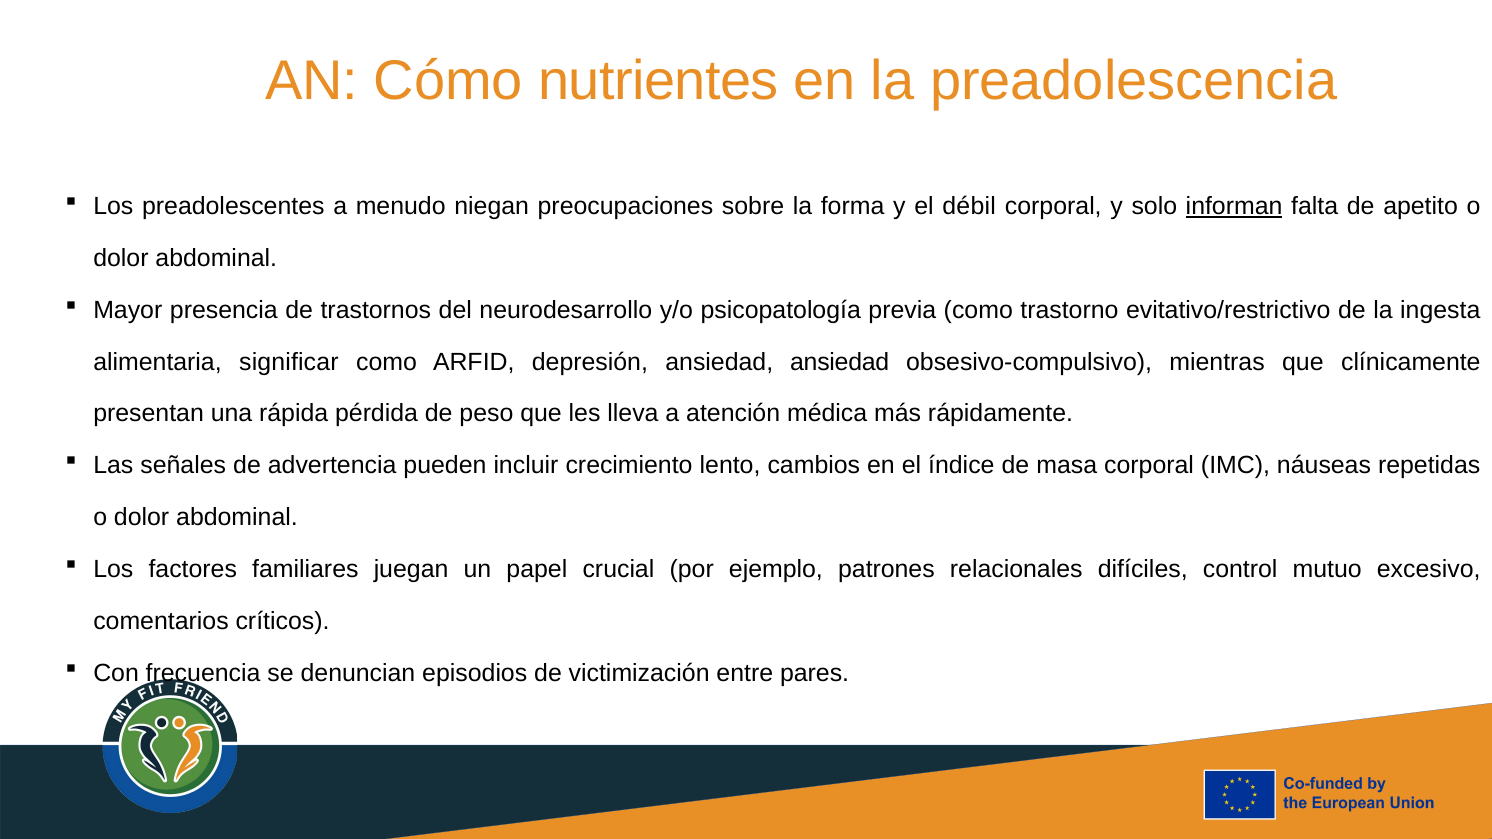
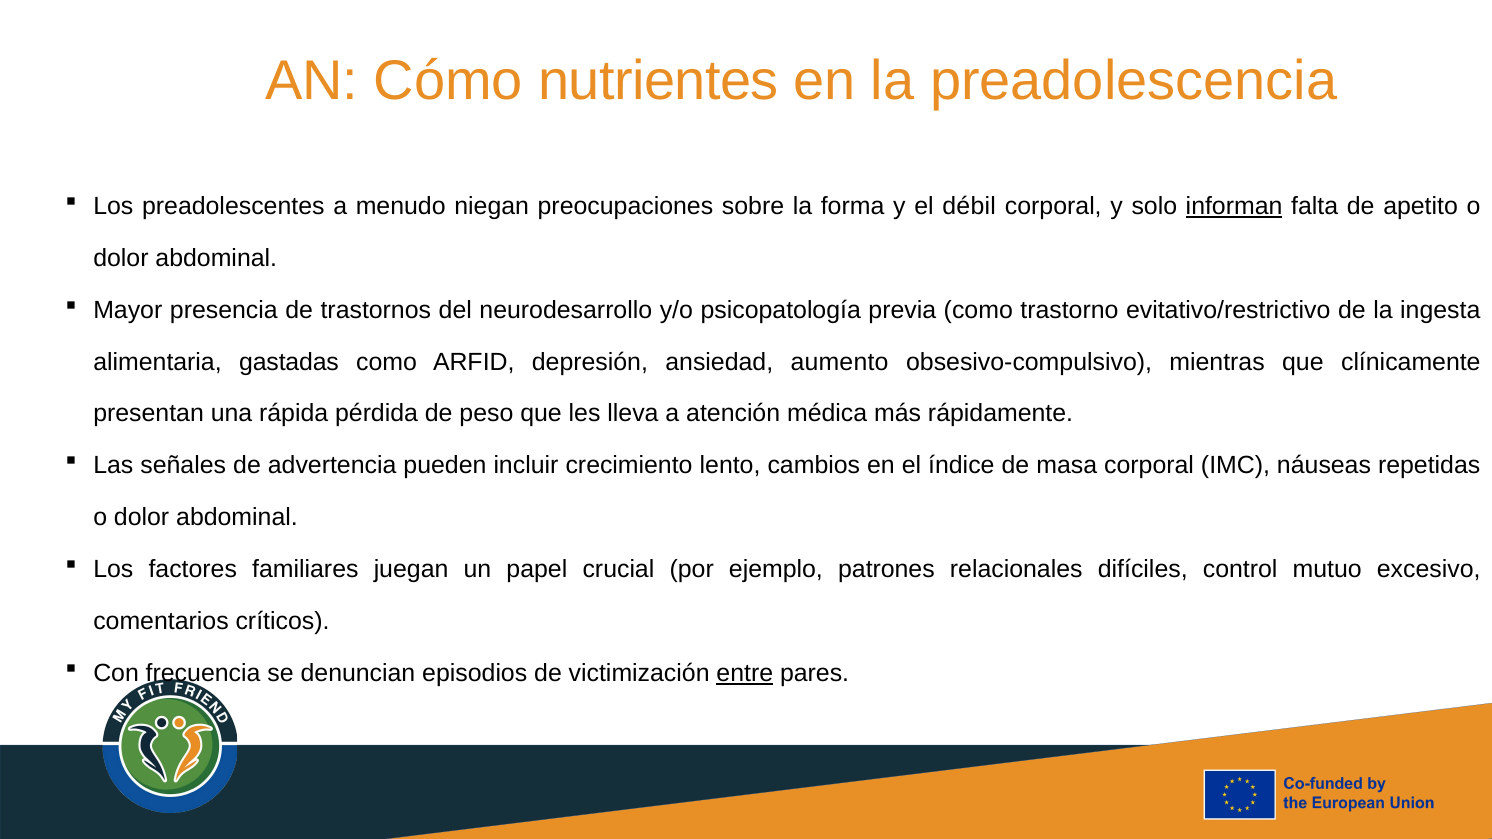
significar: significar -> gastadas
ansiedad ansiedad: ansiedad -> aumento
entre underline: none -> present
